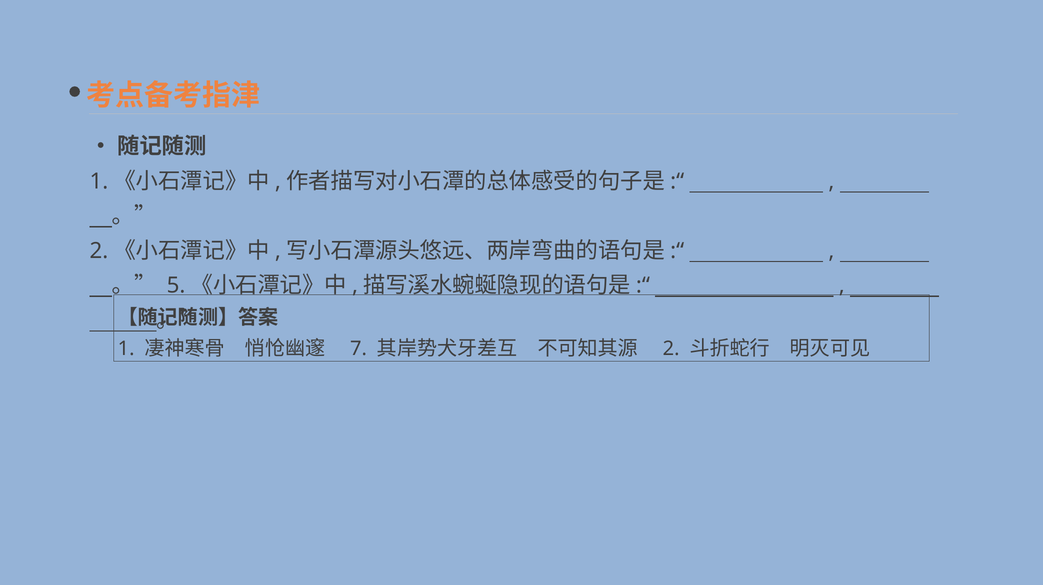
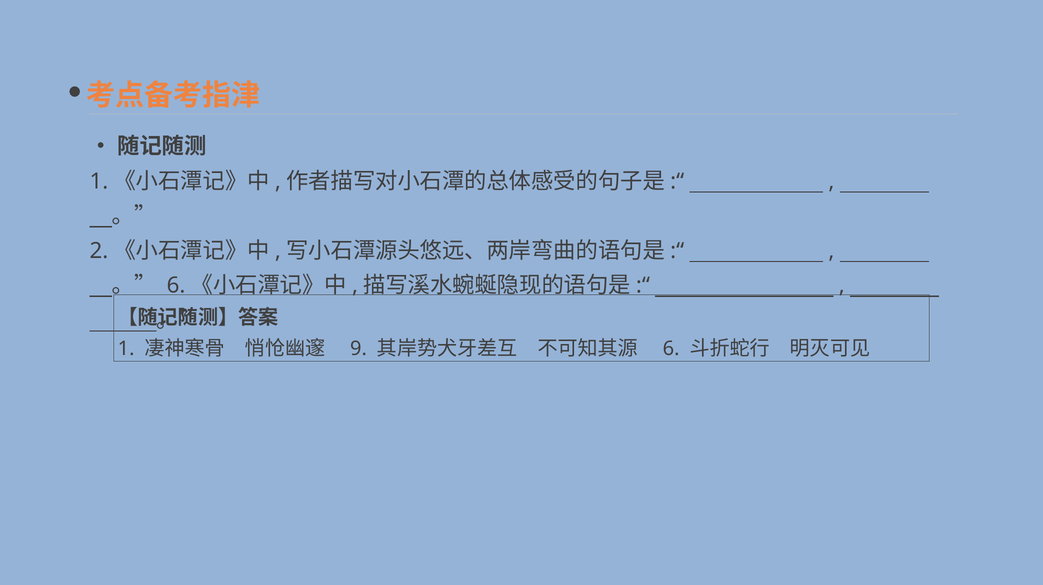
5 at (176, 285): 5 -> 6
7: 7 -> 9
2 at (671, 349): 2 -> 6
